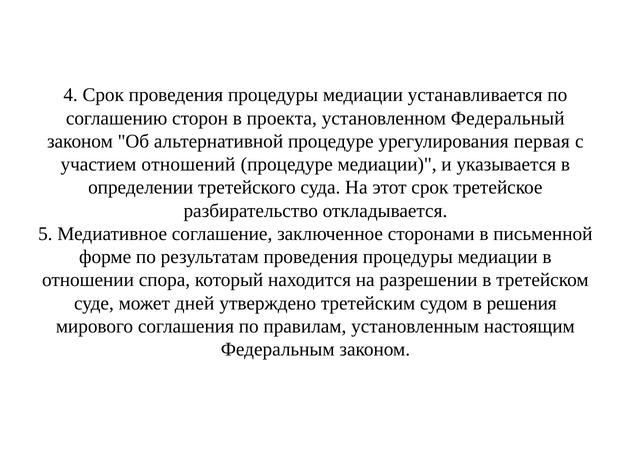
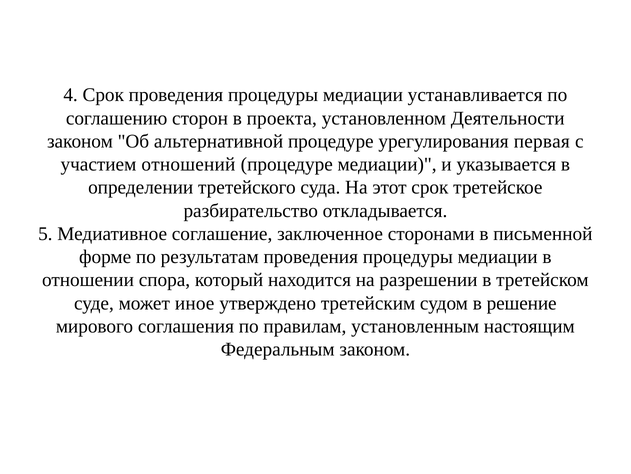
Федеральный: Федеральный -> Деятельности
дней: дней -> иное
решения: решения -> решение
